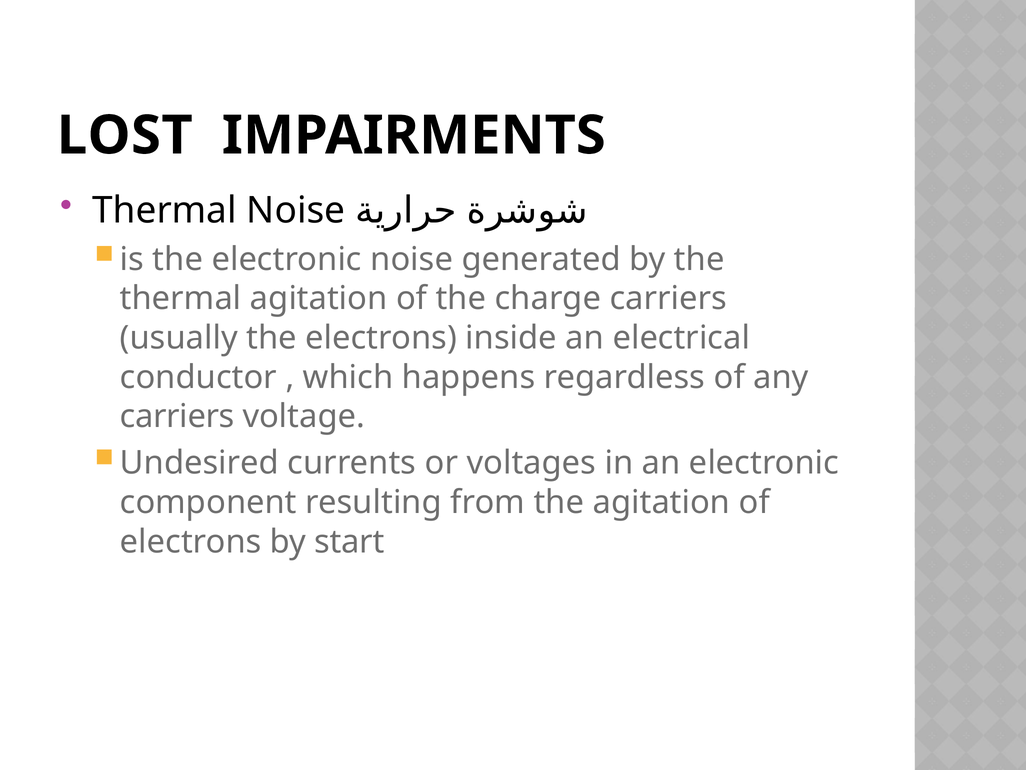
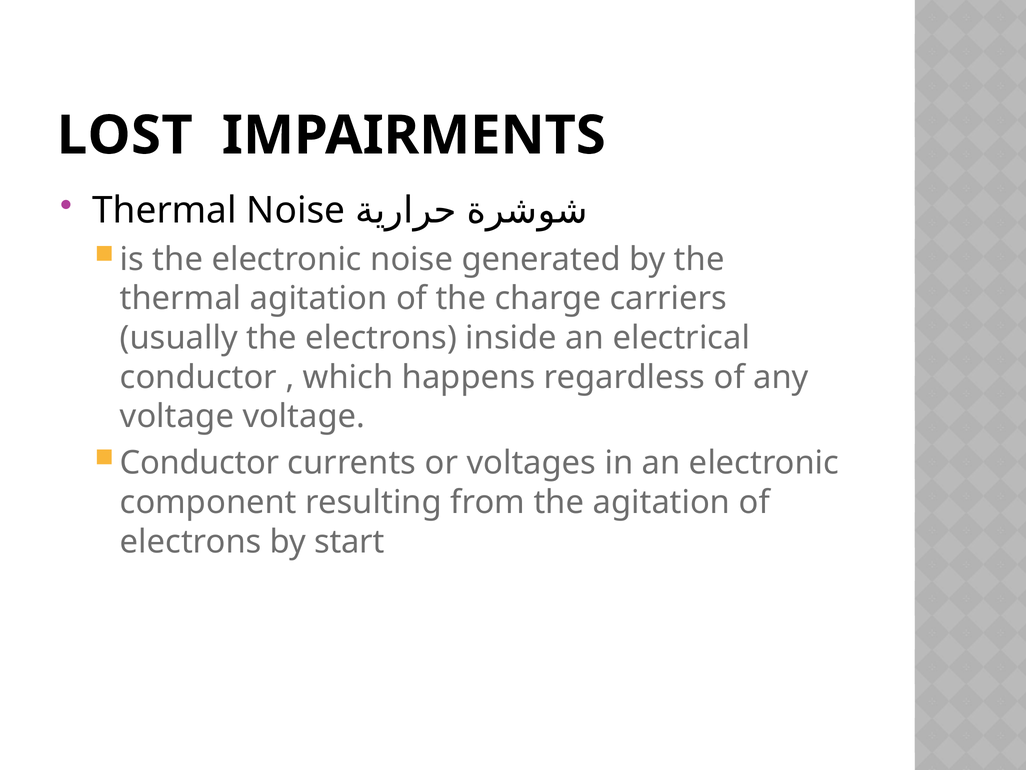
carriers at (177, 416): carriers -> voltage
Undesired at (199, 463): Undesired -> Conductor
